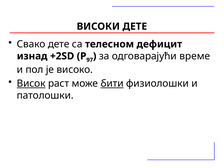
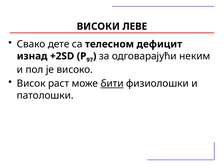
ВИСОКИ ДЕТЕ: ДЕТЕ -> ЛЕВЕ
време: време -> неким
Висок underline: present -> none
